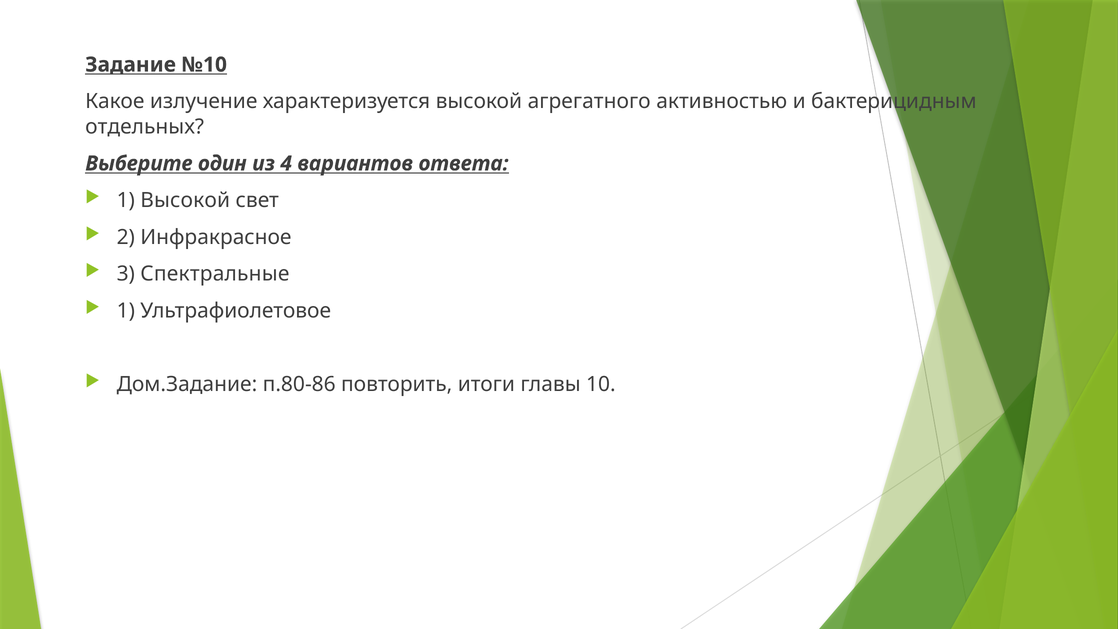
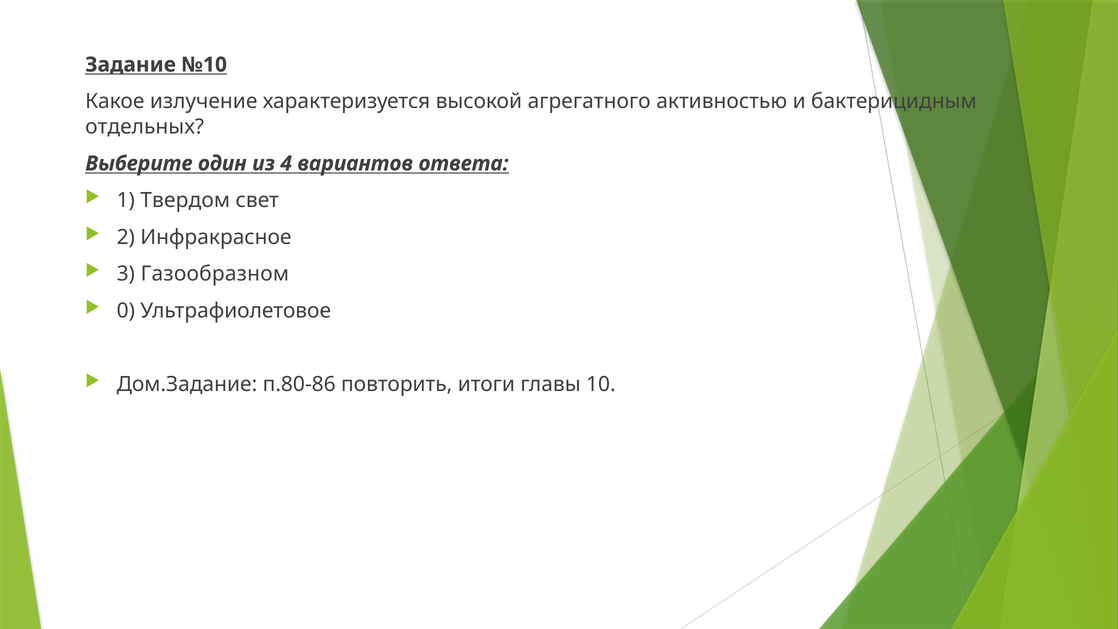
1 Высокой: Высокой -> Твердом
Спектральные: Спектральные -> Газообразном
1 at (126, 311): 1 -> 0
